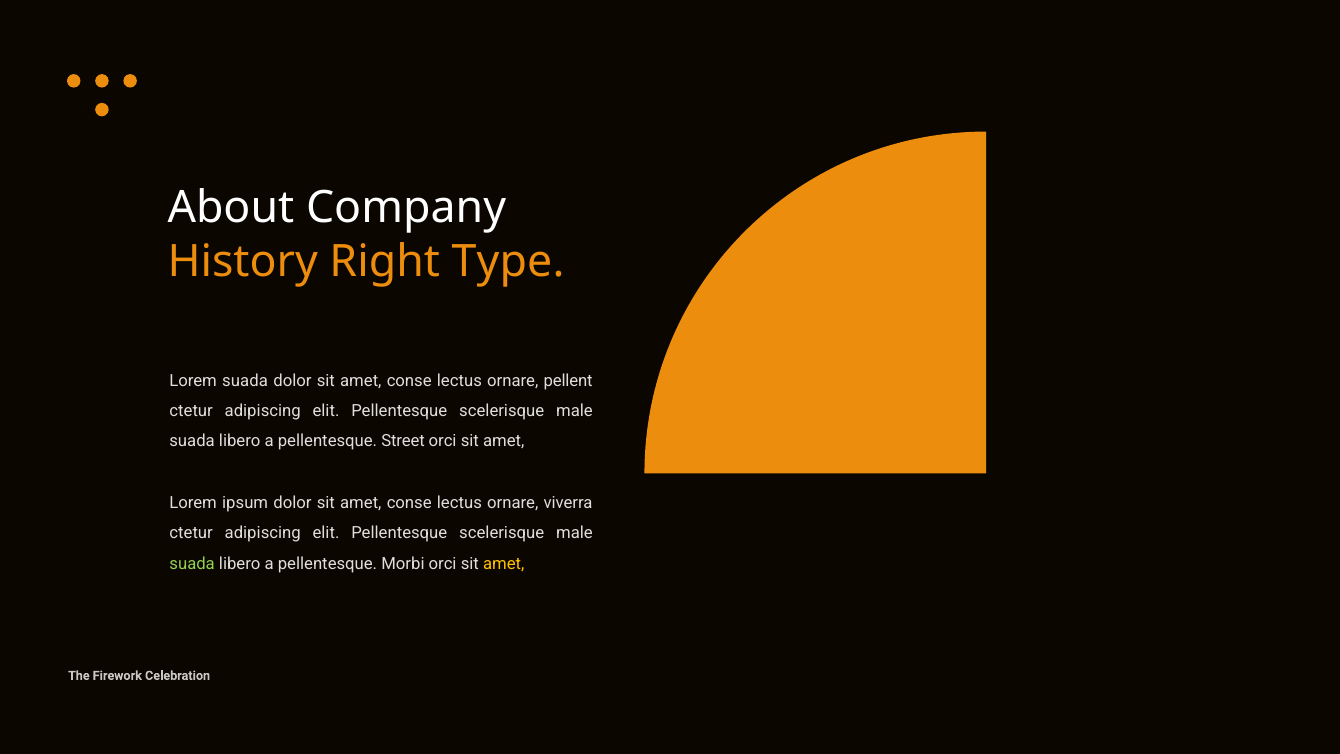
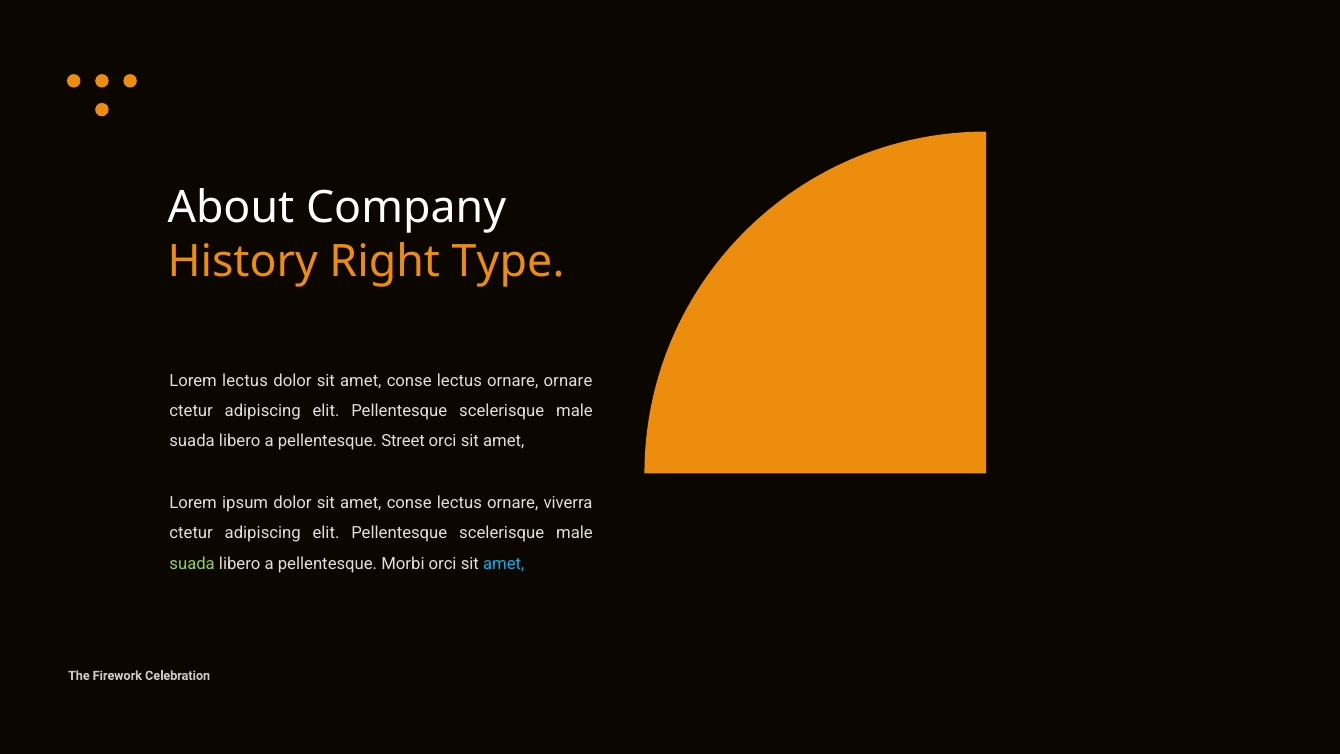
Lorem suada: suada -> lectus
ornare pellent: pellent -> ornare
amet at (504, 563) colour: yellow -> light blue
